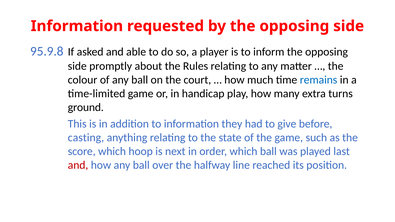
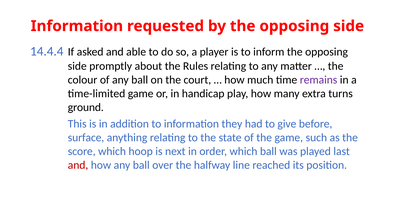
95.9.8: 95.9.8 -> 14.4.4
remains colour: blue -> purple
casting: casting -> surface
